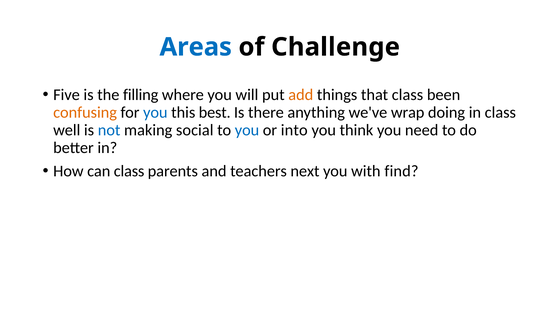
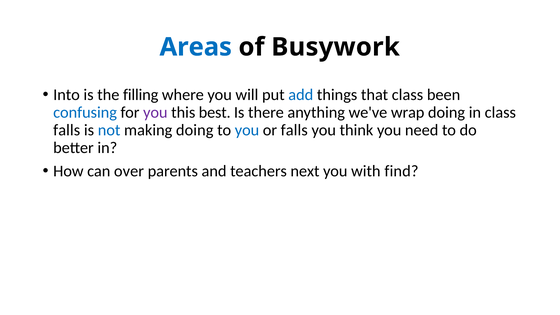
Challenge: Challenge -> Busywork
Five: Five -> Into
add colour: orange -> blue
confusing colour: orange -> blue
you at (155, 112) colour: blue -> purple
well at (67, 130): well -> falls
making social: social -> doing
or into: into -> falls
can class: class -> over
